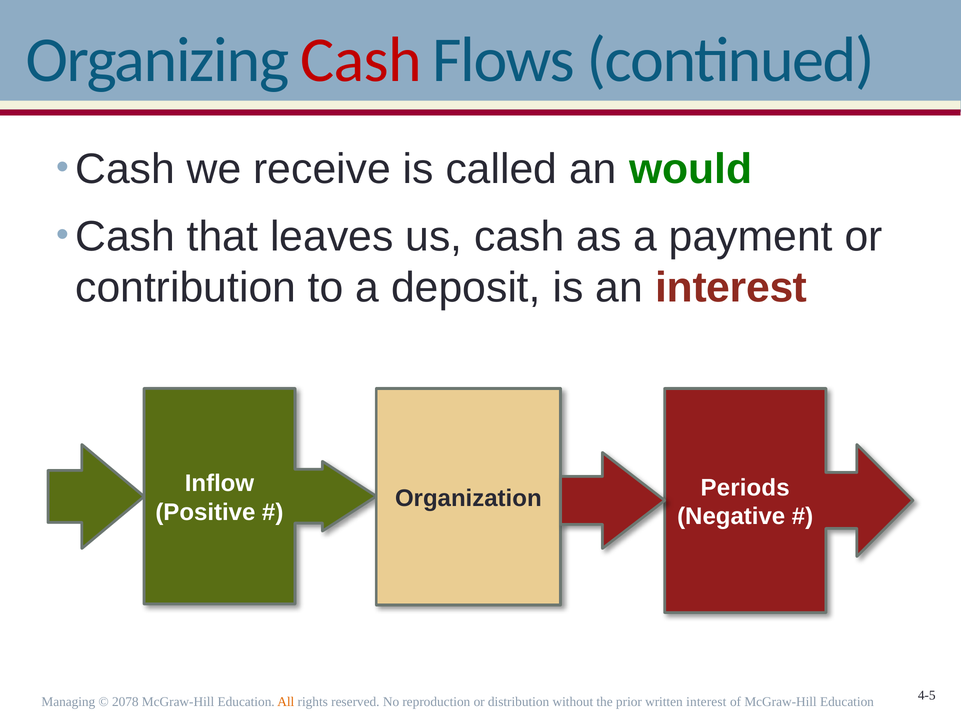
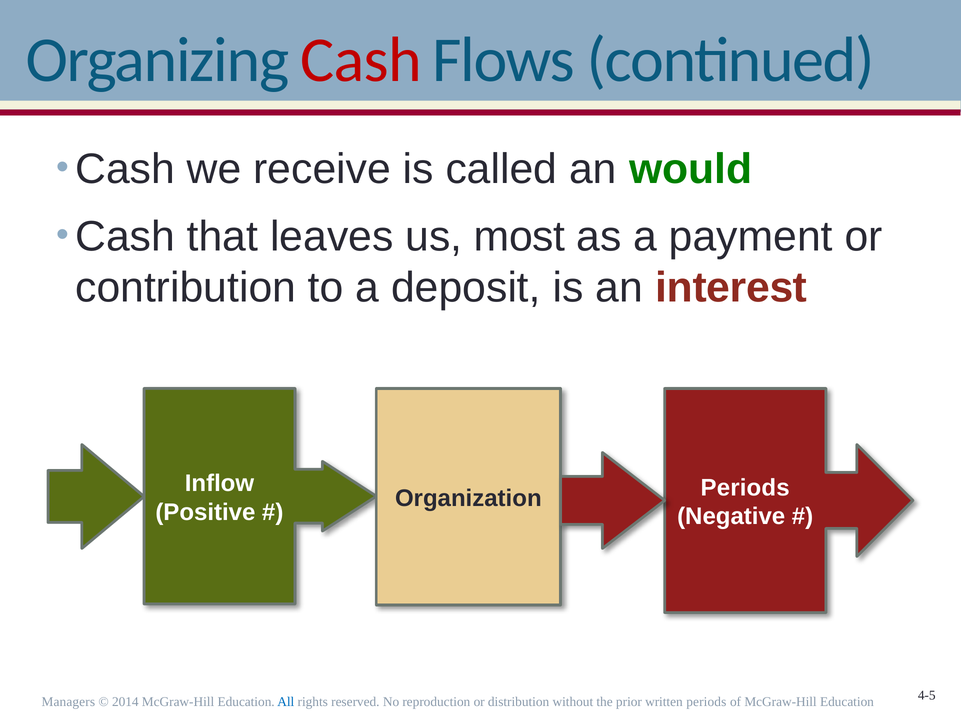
us cash: cash -> most
Managing: Managing -> Managers
2078: 2078 -> 2014
All colour: orange -> blue
written interest: interest -> periods
